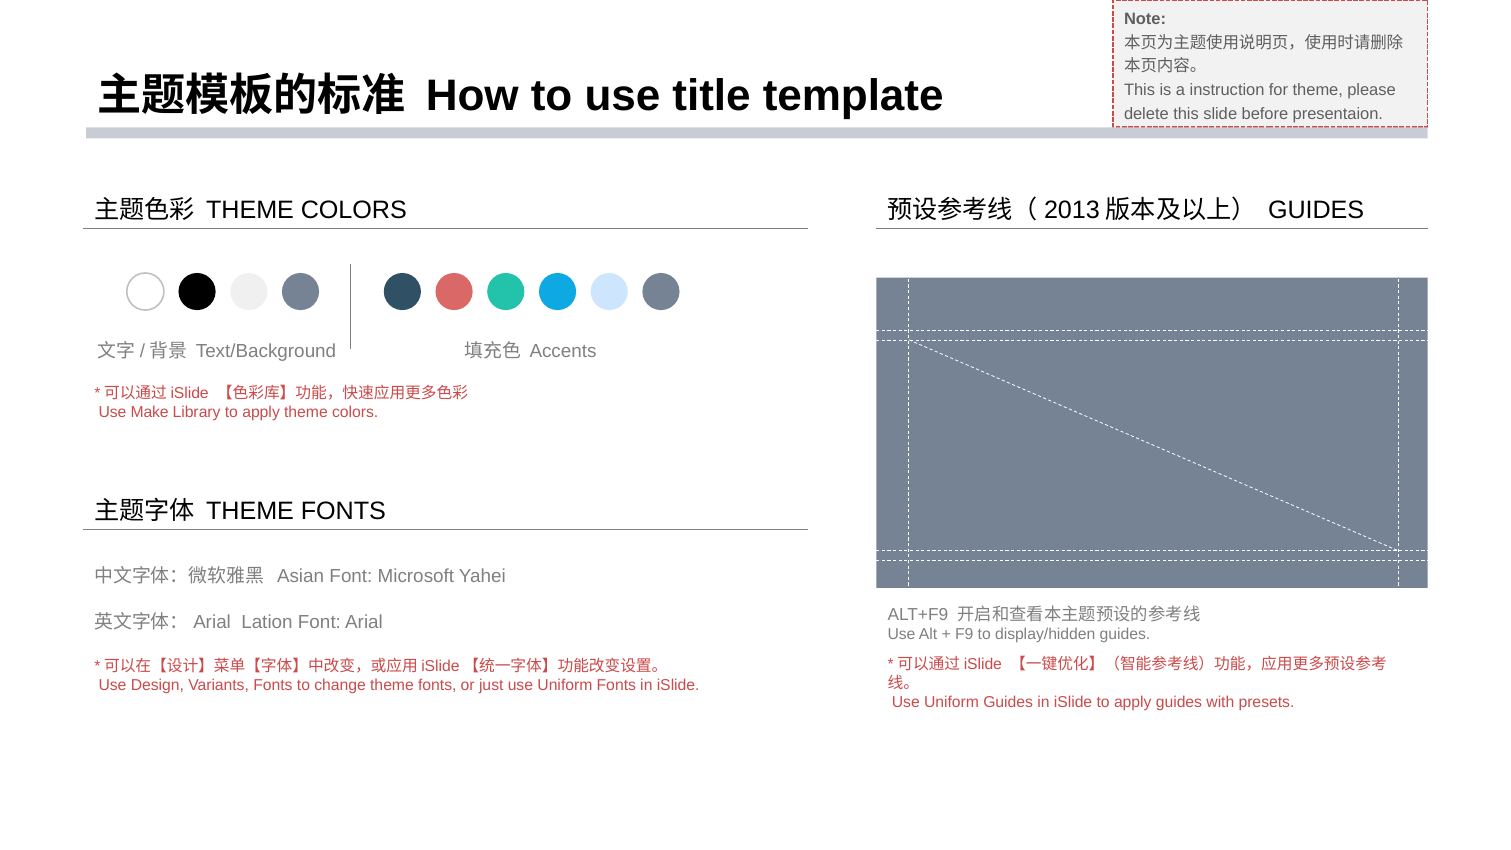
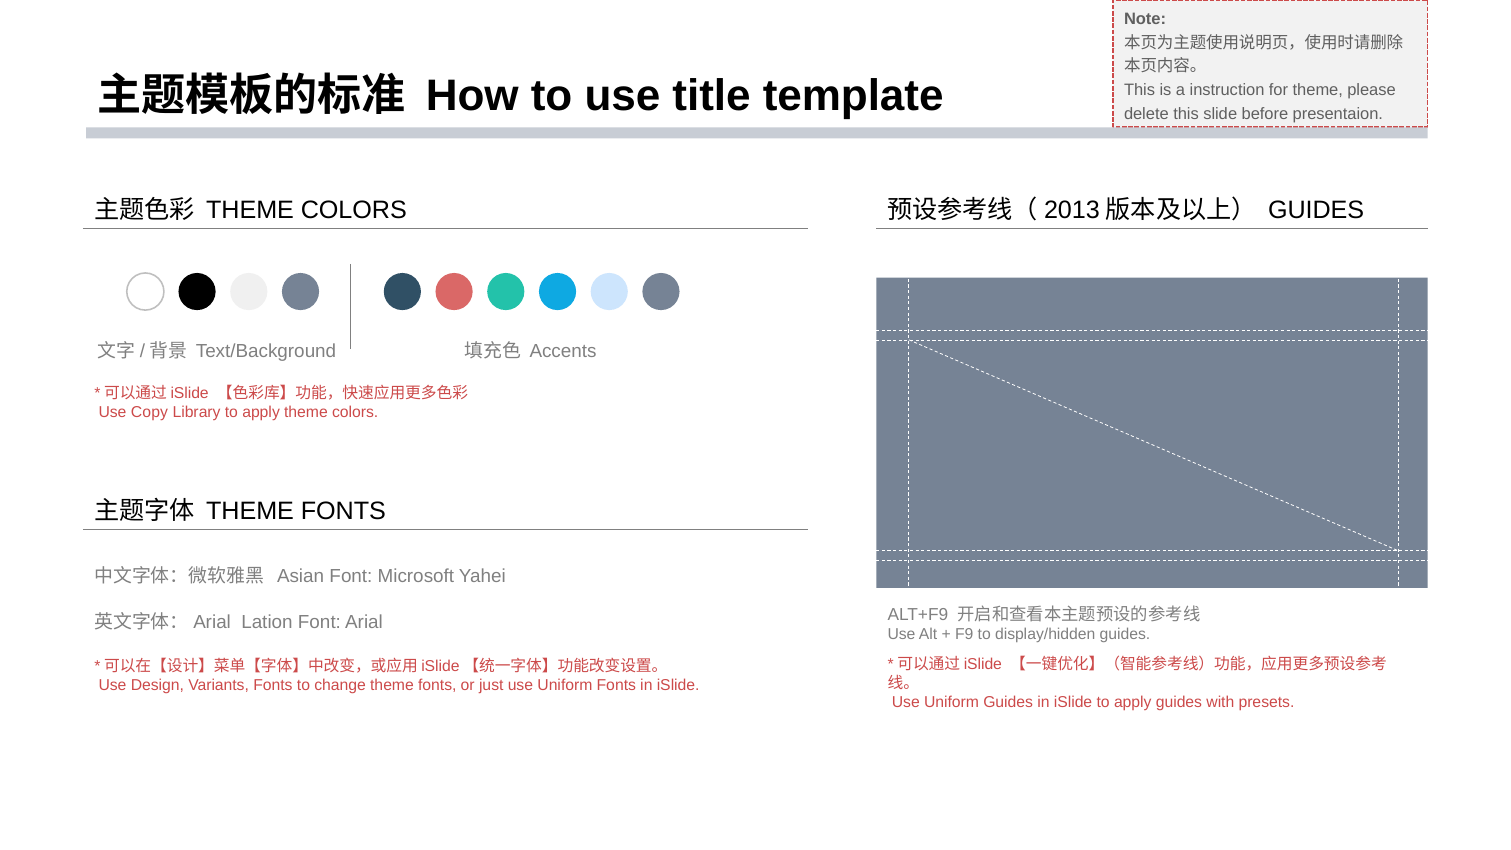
Make: Make -> Copy
